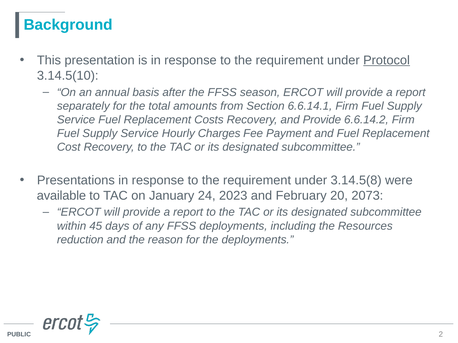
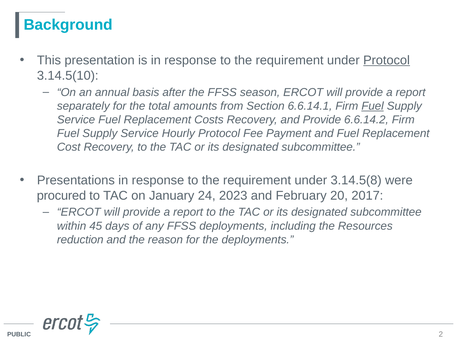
Fuel at (373, 106) underline: none -> present
Hourly Charges: Charges -> Protocol
available: available -> procured
2073: 2073 -> 2017
